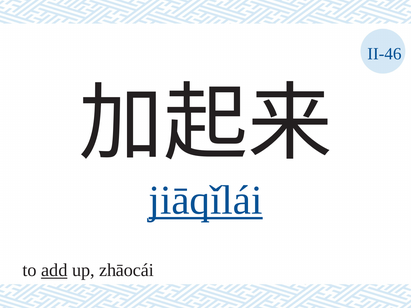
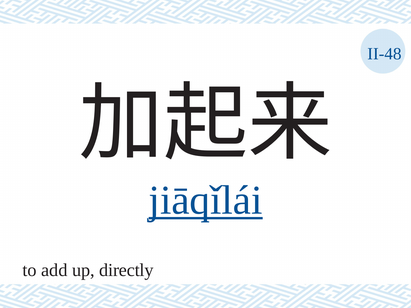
II-46: II-46 -> II-48
add underline: present -> none
zhāocái: zhāocái -> directly
